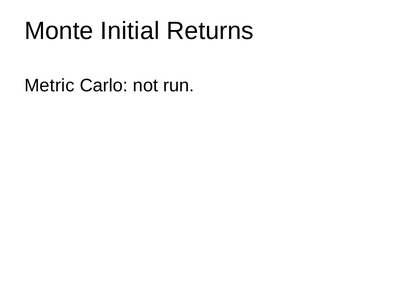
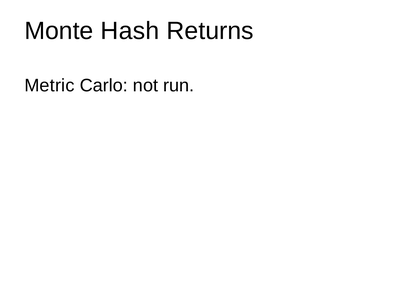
Initial: Initial -> Hash
